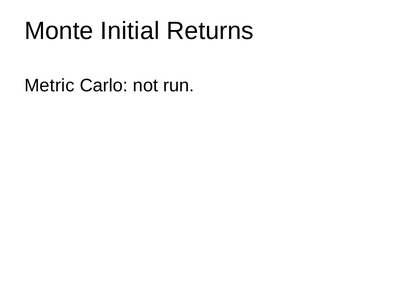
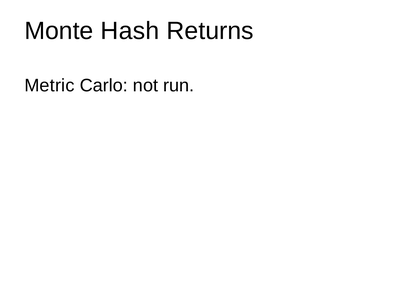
Initial: Initial -> Hash
